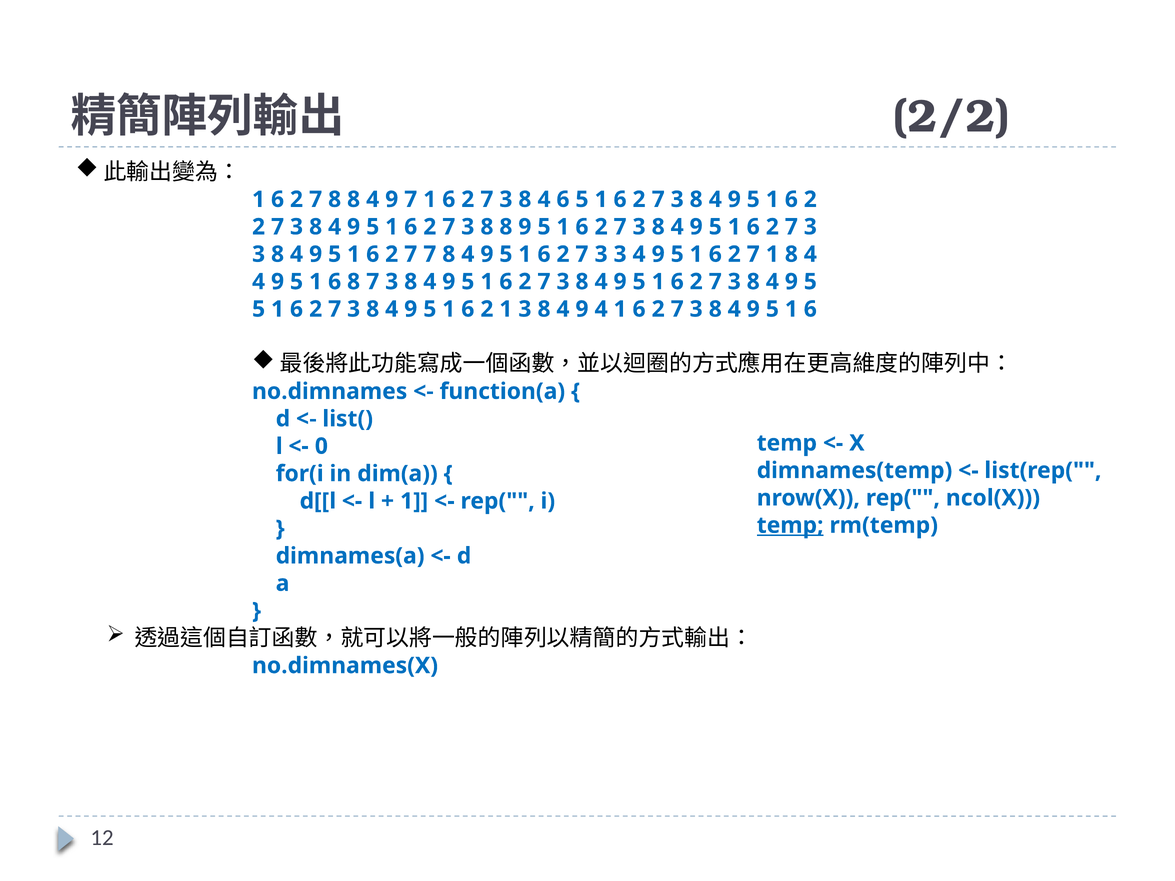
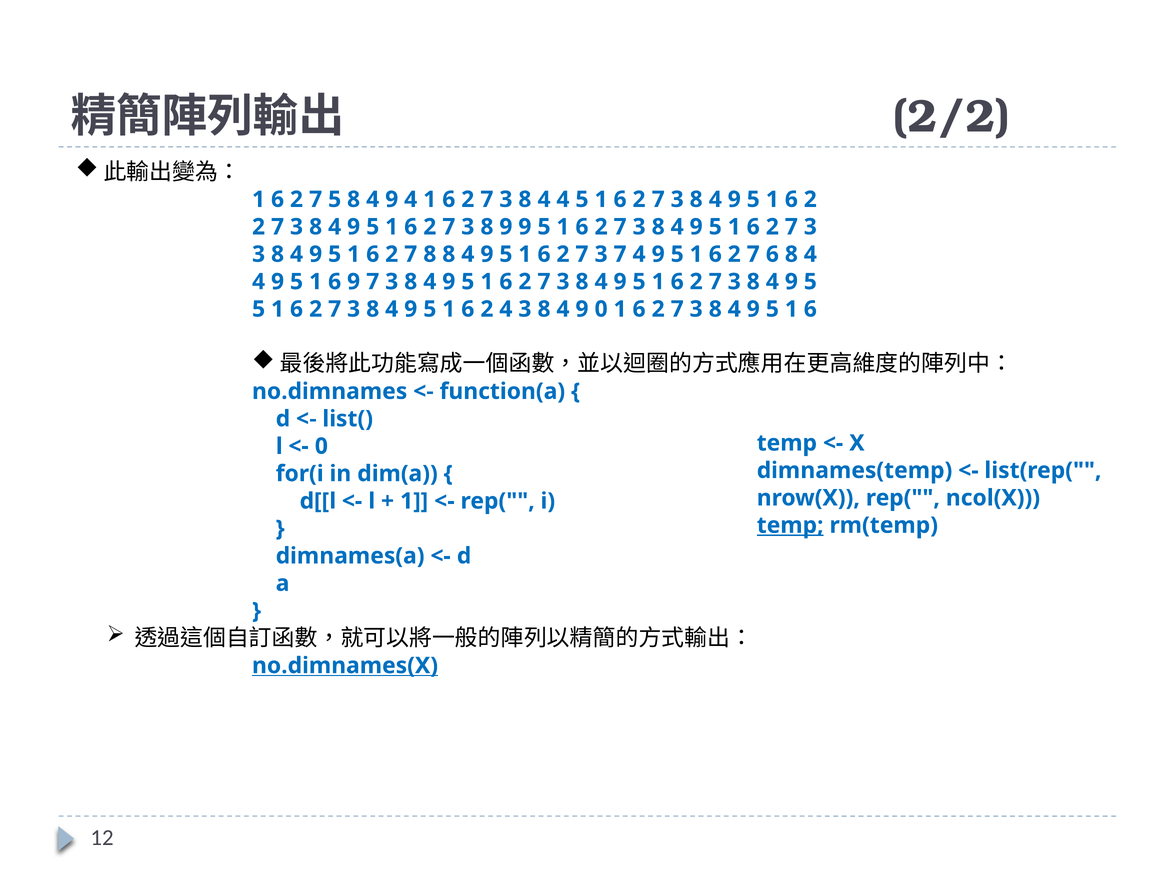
2 7 8: 8 -> 5
9 7: 7 -> 4
3 8 4 6: 6 -> 4
3 8 8: 8 -> 9
7 7: 7 -> 8
3 at (620, 254): 3 -> 7
2 7 1: 1 -> 6
6 8: 8 -> 9
2 1: 1 -> 4
9 4: 4 -> 0
no.dimnames(X underline: none -> present
